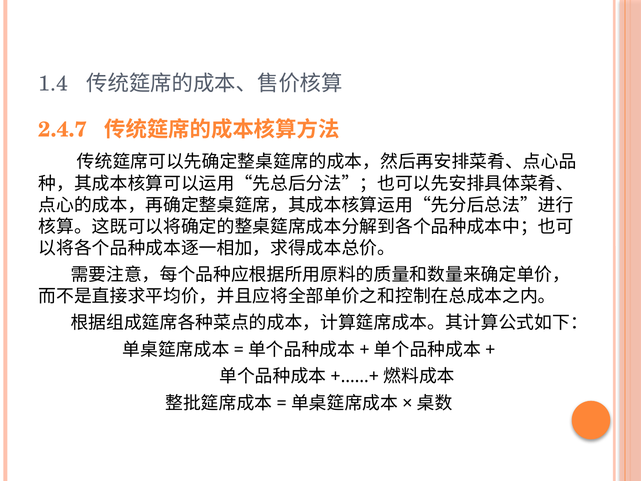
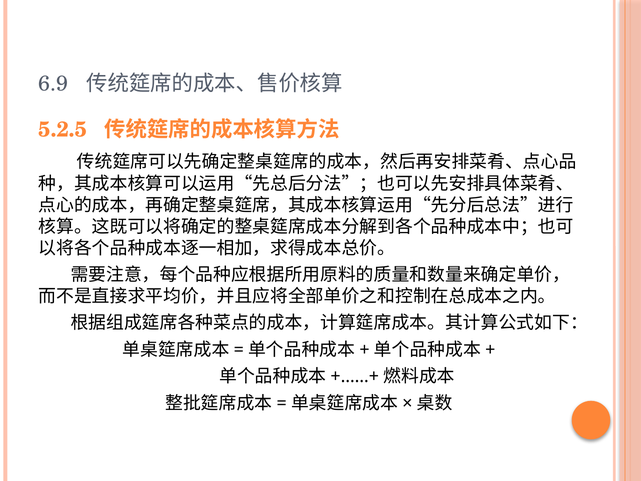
1.4: 1.4 -> 6.9
2.4.7: 2.4.7 -> 5.2.5
